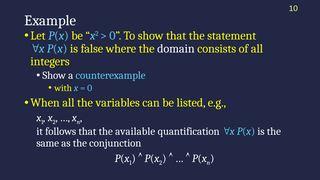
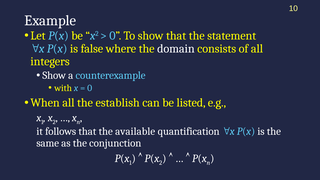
variables: variables -> establish
